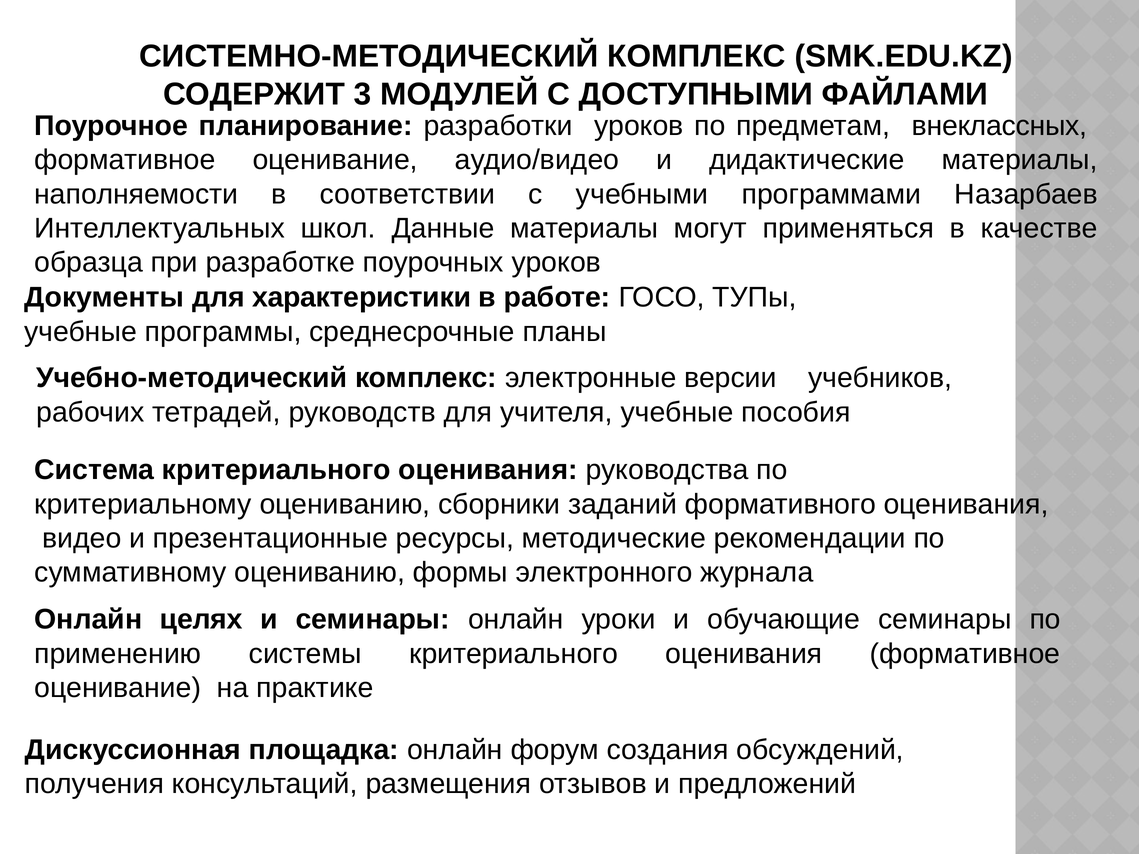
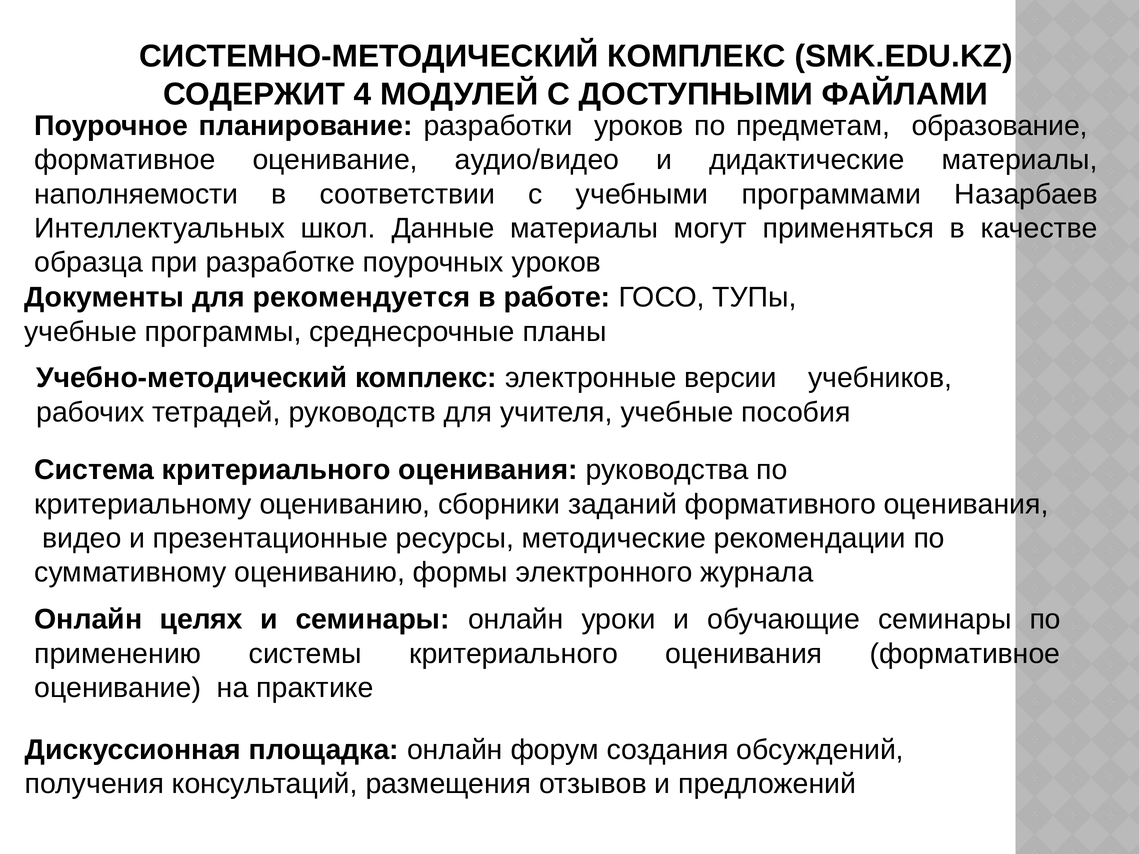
3: 3 -> 4
внеклассных: внеклассных -> образование
характеристики: характеристики -> рекомендуется
